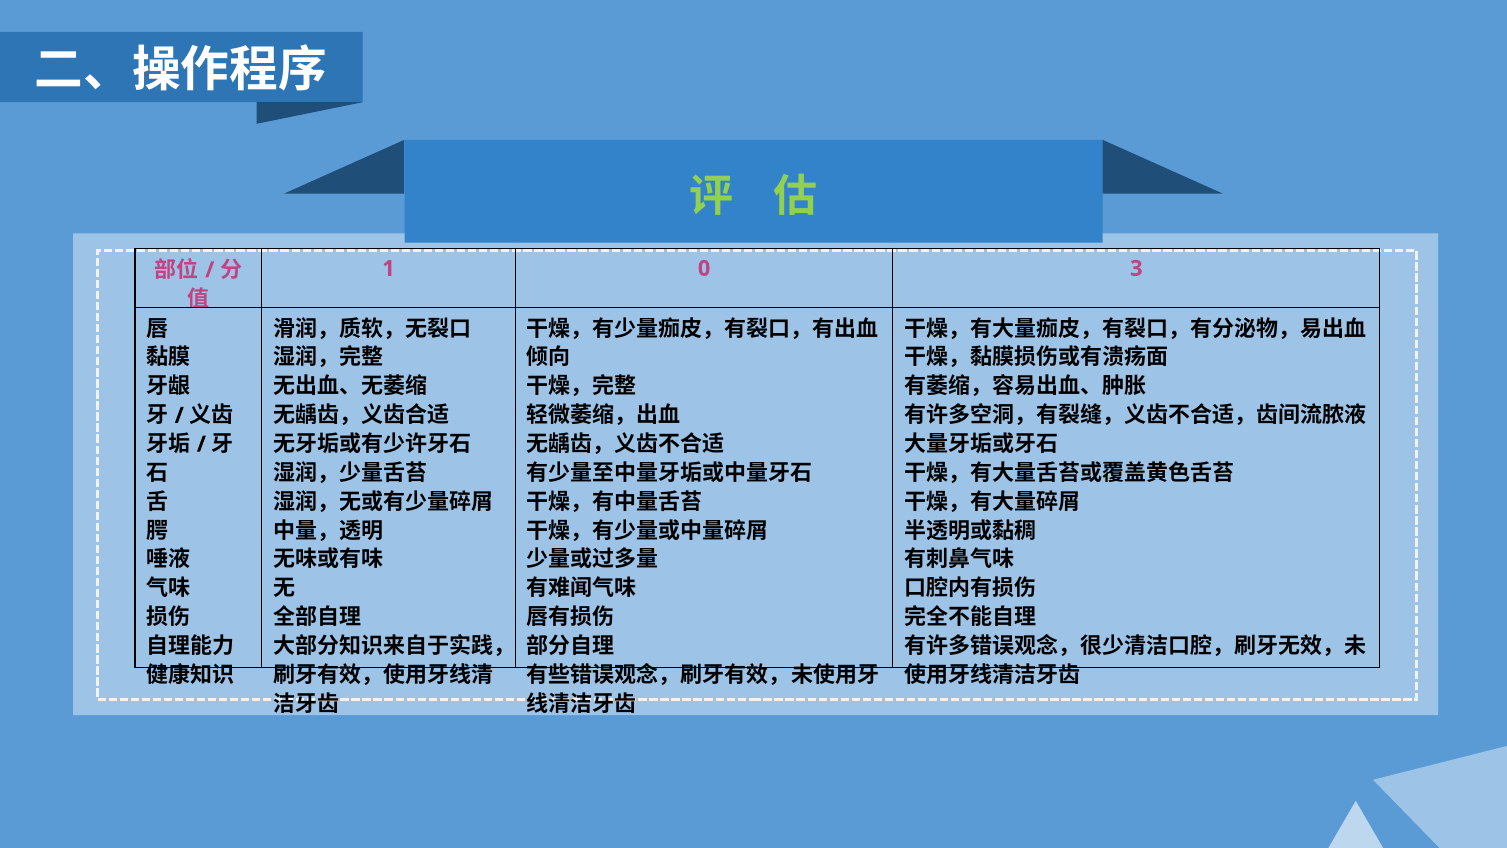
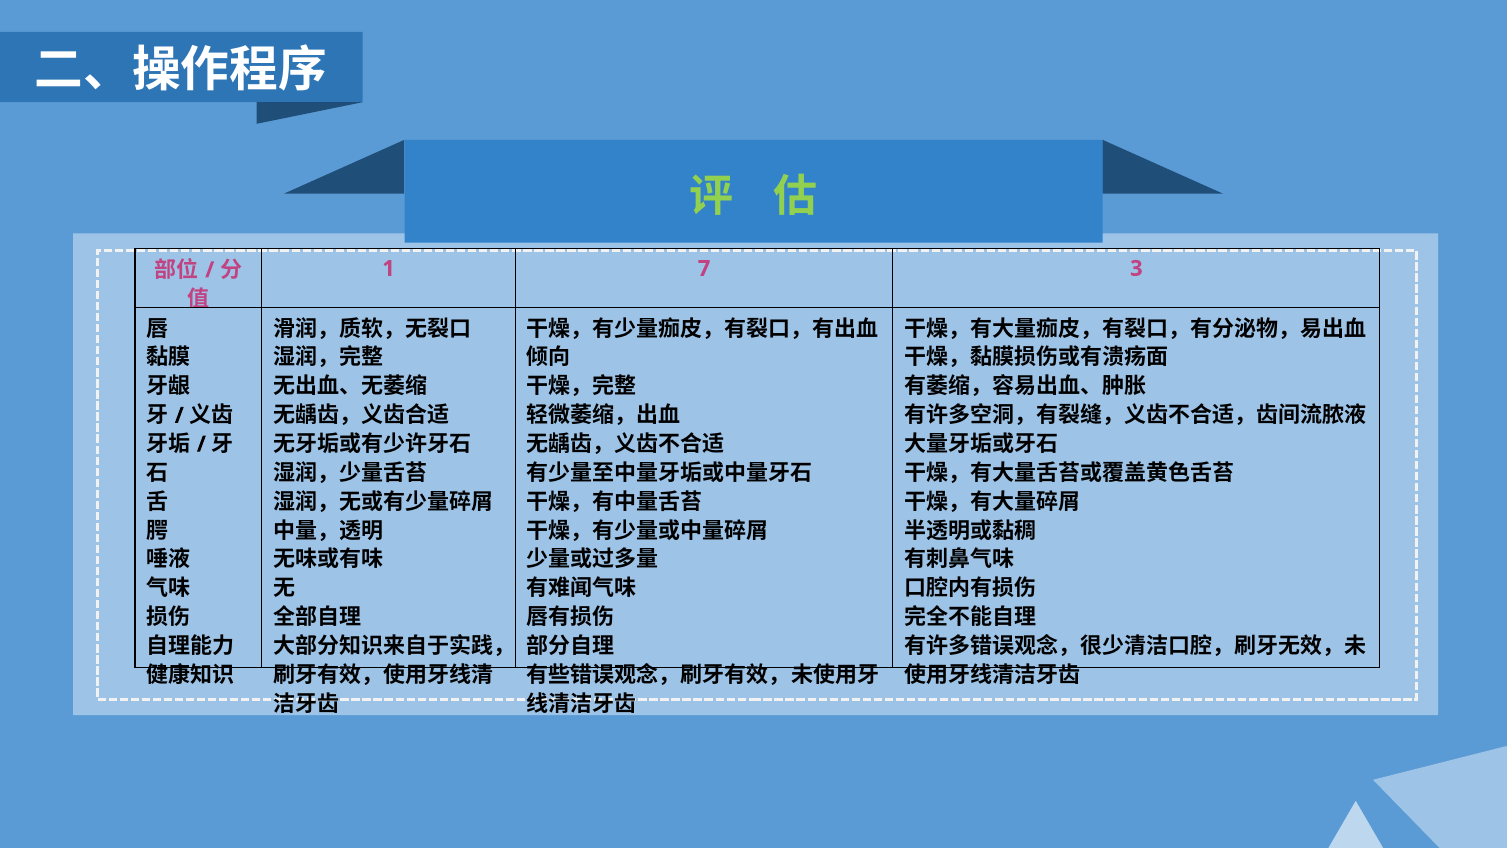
0: 0 -> 7
